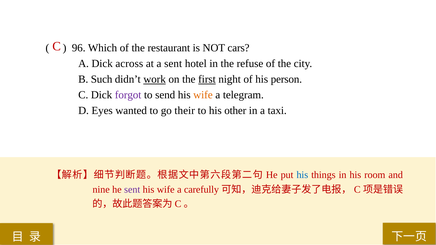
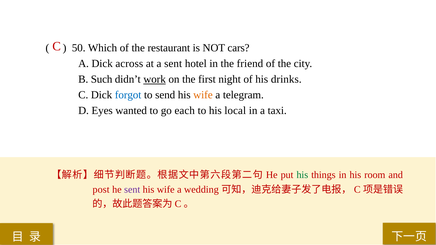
96: 96 -> 50
refuse: refuse -> friend
first underline: present -> none
person: person -> drinks
forgot colour: purple -> blue
their: their -> each
other: other -> local
his at (302, 175) colour: blue -> green
nine: nine -> post
carefully: carefully -> wedding
